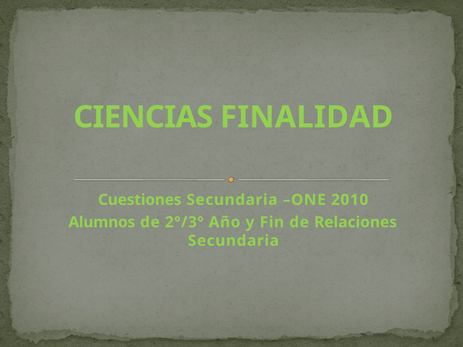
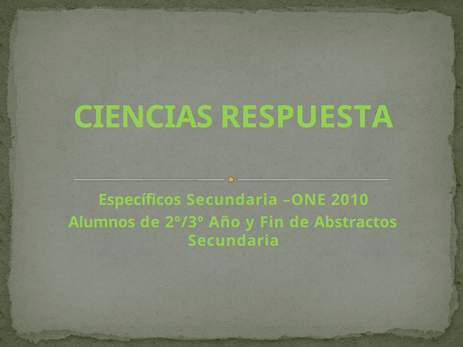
FINALIDAD: FINALIDAD -> RESPUESTA
Cuestiones: Cuestiones -> Específicos
Relaciones: Relaciones -> Abstractos
